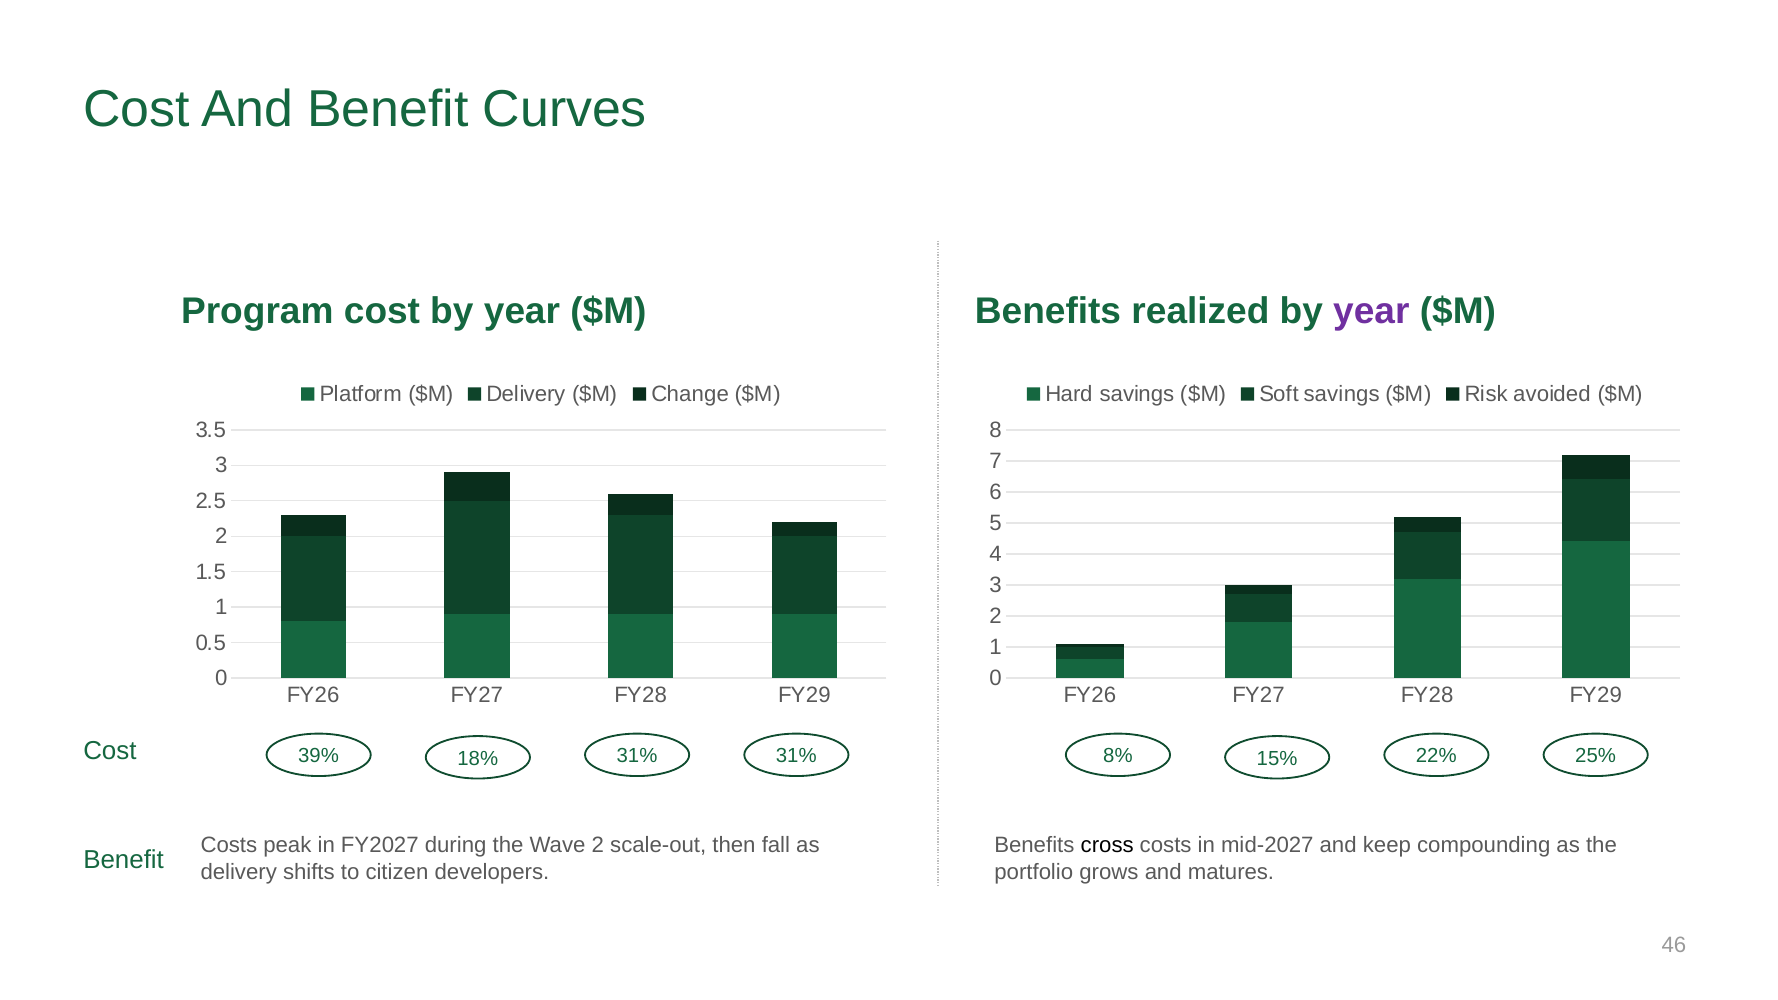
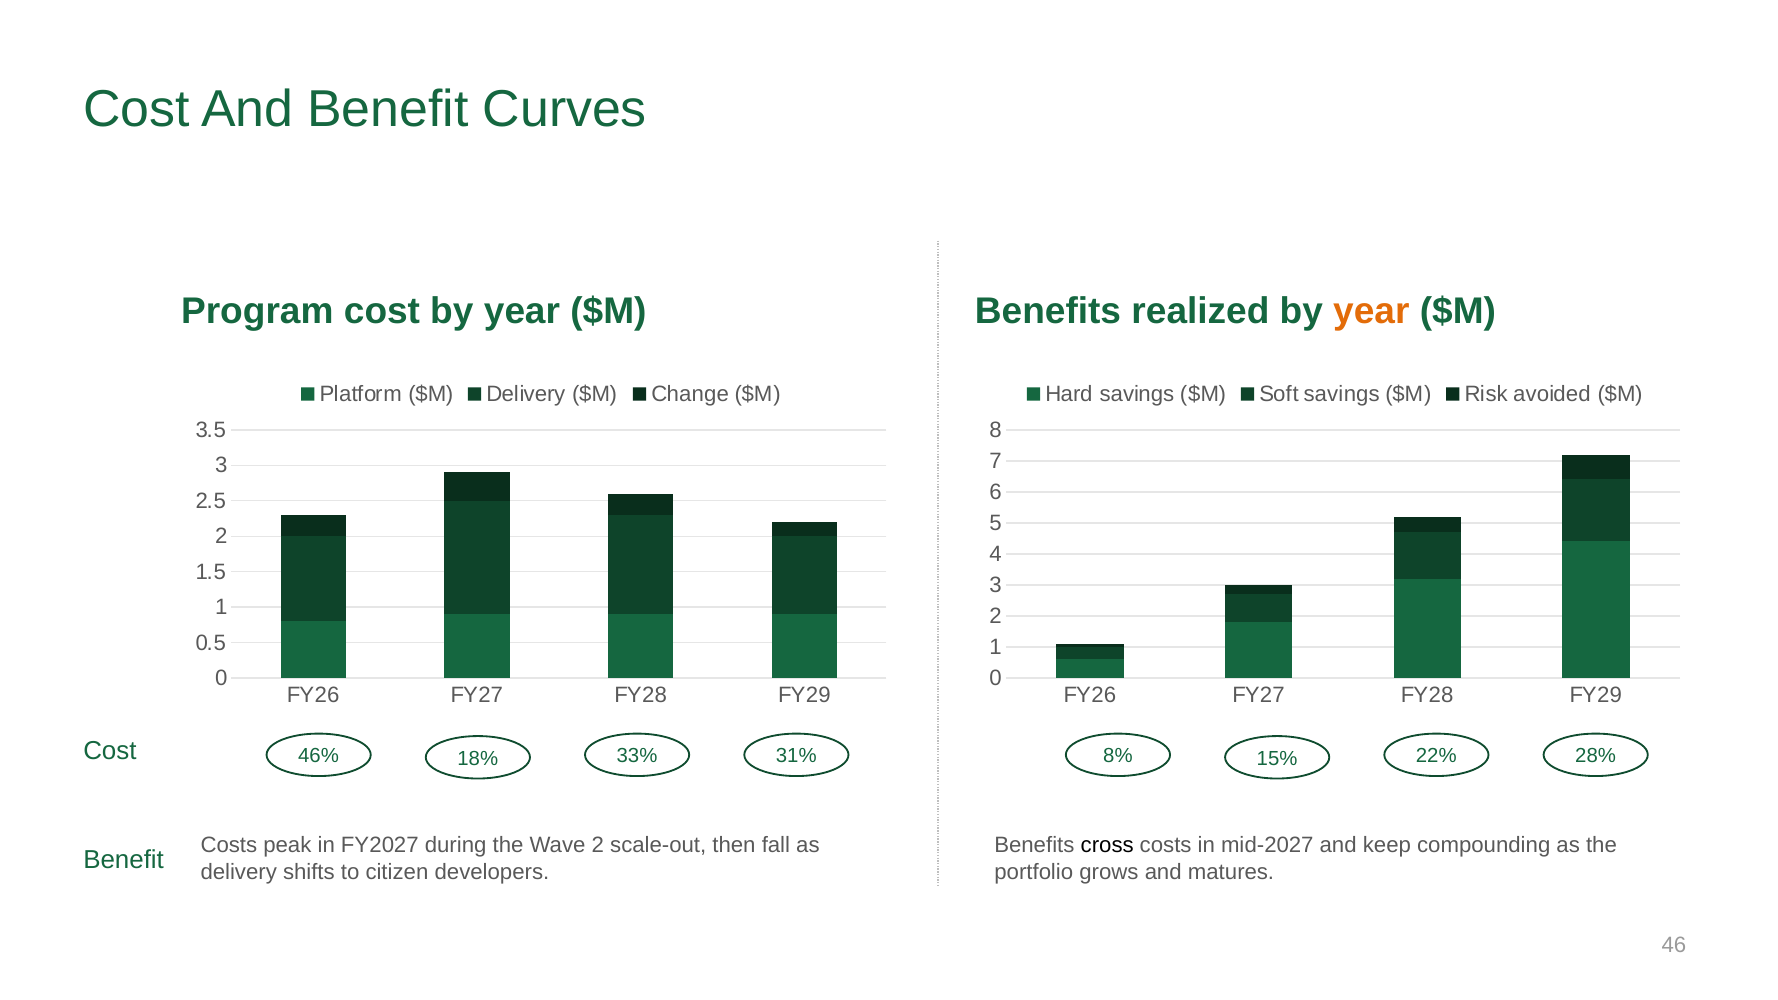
year at (1371, 311) colour: purple -> orange
39%: 39% -> 46%
18% 31%: 31% -> 33%
25%: 25% -> 28%
